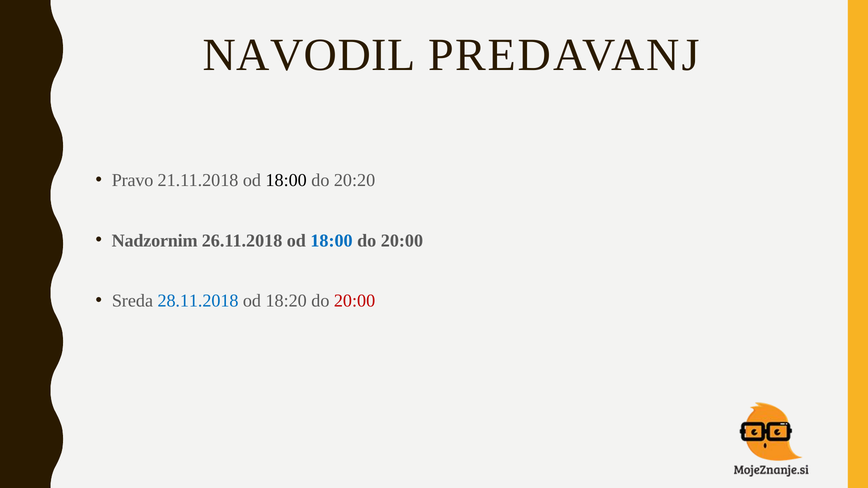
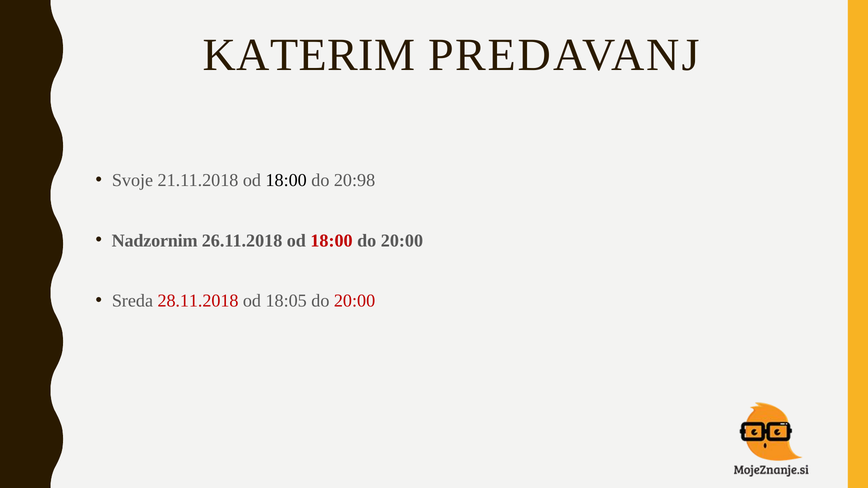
NAVODIL: NAVODIL -> KATERIM
Pravo: Pravo -> Svoje
20:20: 20:20 -> 20:98
18:00 at (332, 241) colour: blue -> red
28.11.2018 colour: blue -> red
18:20: 18:20 -> 18:05
